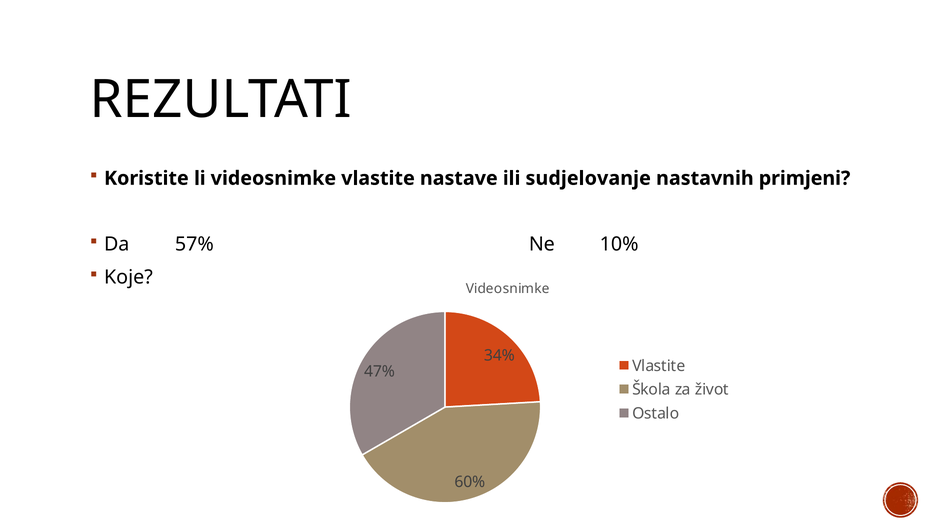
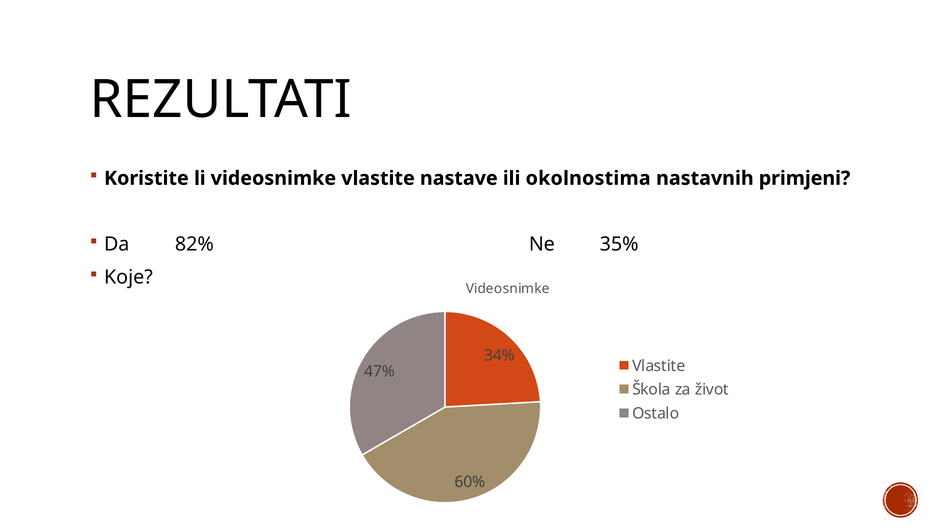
sudjelovanje: sudjelovanje -> okolnostima
57%: 57% -> 82%
10%: 10% -> 35%
